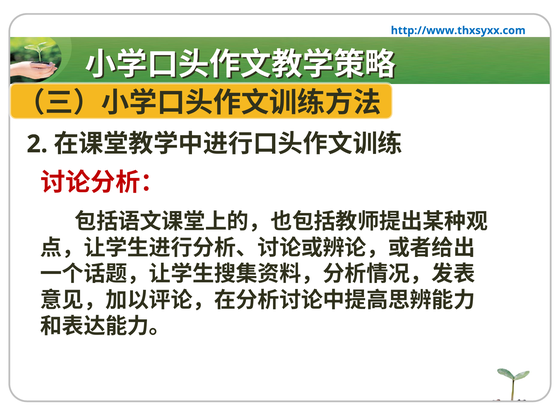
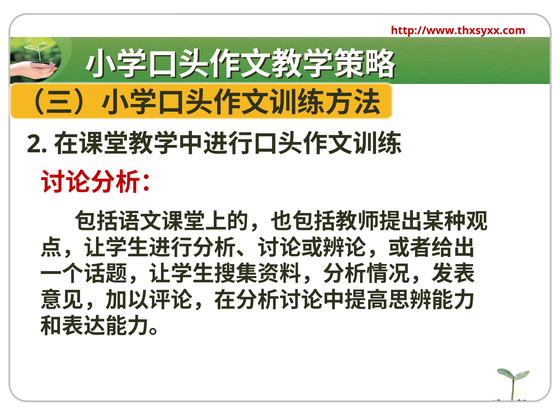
http://www.thxsyxx.com colour: blue -> red
